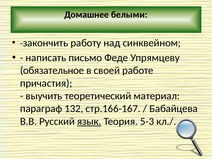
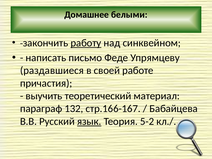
работу underline: none -> present
обязательное: обязательное -> раздавшиеся
5-3: 5-3 -> 5-2
